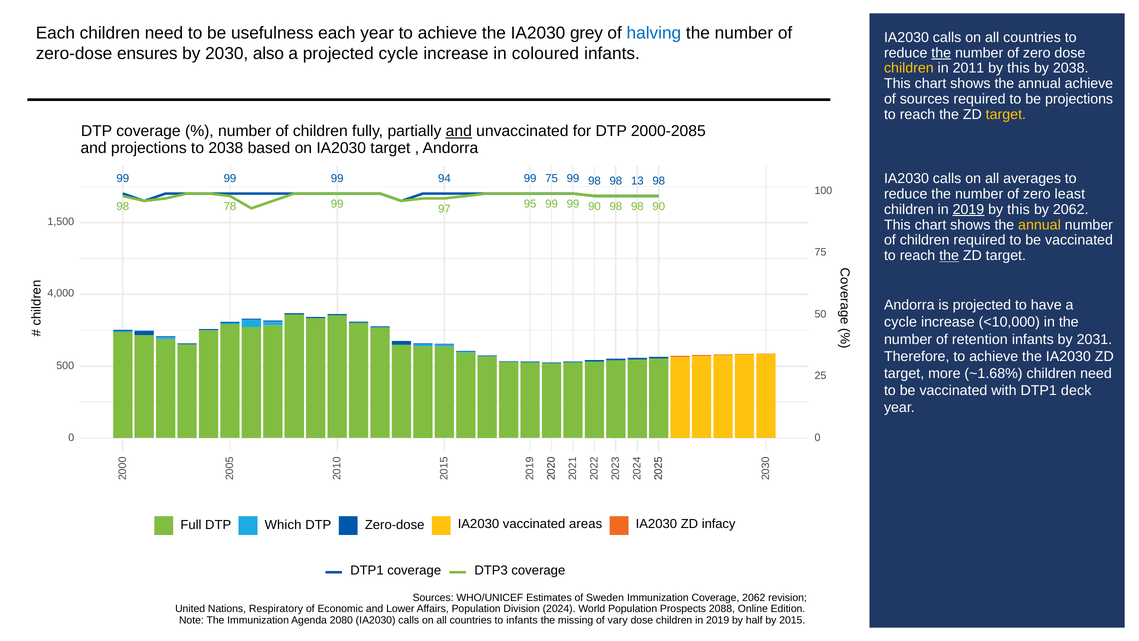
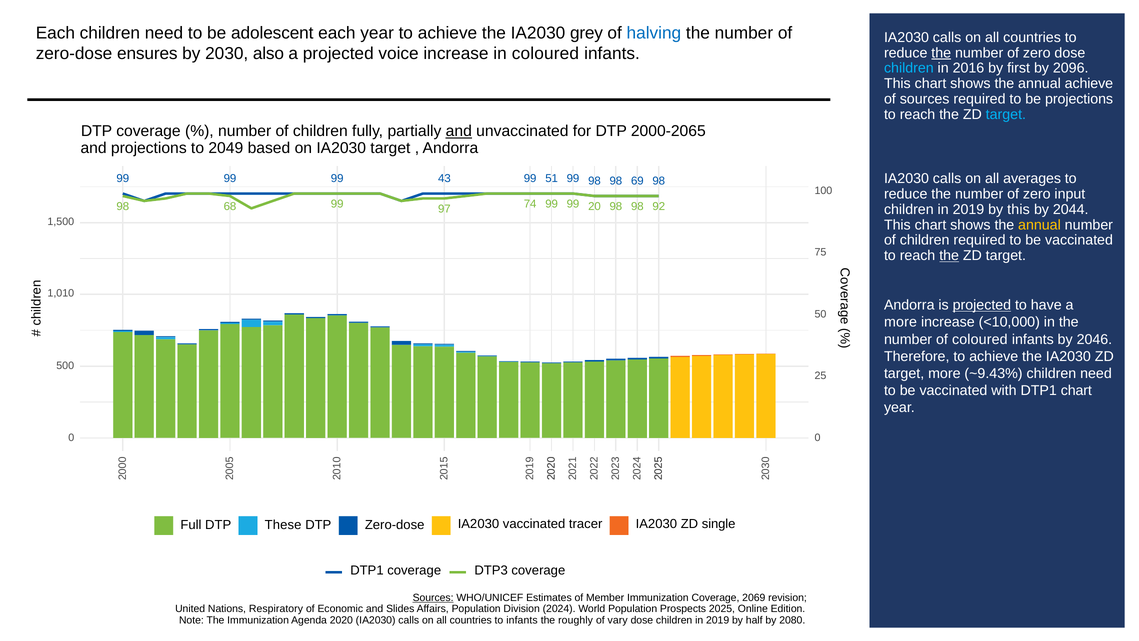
usefulness: usefulness -> adolescent
projected cycle: cycle -> voice
children at (909, 68) colour: yellow -> light blue
2011: 2011 -> 2016
this at (1019, 68): this -> first
by 2038: 2038 -> 2096
target at (1006, 114) colour: yellow -> light blue
2000-2085: 2000-2085 -> 2000-2065
to 2038: 2038 -> 2049
94: 94 -> 43
99 75: 75 -> 51
13: 13 -> 69
least: least -> input
78: 78 -> 68
95: 95 -> 74
99 90: 90 -> 20
98 90: 90 -> 92
2019 at (968, 209) underline: present -> none
by 2062: 2062 -> 2044
4,000: 4,000 -> 1,010
projected at (982, 305) underline: none -> present
cycle at (901, 322): cycle -> more
of retention: retention -> coloured
2031: 2031 -> 2046
~1.68%: ~1.68% -> ~9.43%
DTP1 deck: deck -> chart
Which: Which -> These
areas: areas -> tracer
infacy: infacy -> single
Sources at (433, 597) underline: none -> present
Sweden: Sweden -> Member
Coverage 2062: 2062 -> 2069
Lower: Lower -> Slides
2088: 2088 -> 2025
2080: 2080 -> 2020
missing: missing -> roughly
2015: 2015 -> 2080
